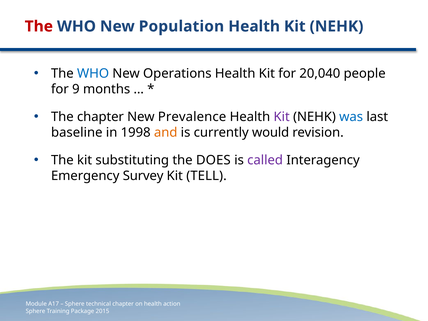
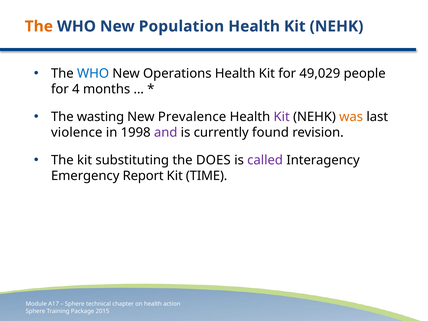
The at (39, 26) colour: red -> orange
20,040: 20,040 -> 49,029
9: 9 -> 4
The chapter: chapter -> wasting
was colour: blue -> orange
baseline: baseline -> violence
and colour: orange -> purple
would: would -> found
Survey: Survey -> Report
TELL: TELL -> TIME
